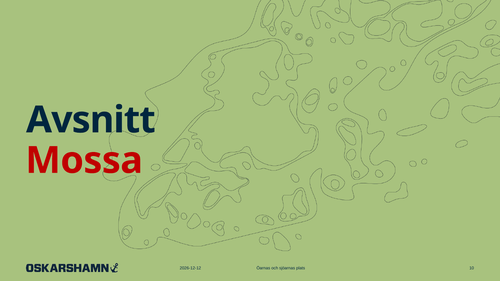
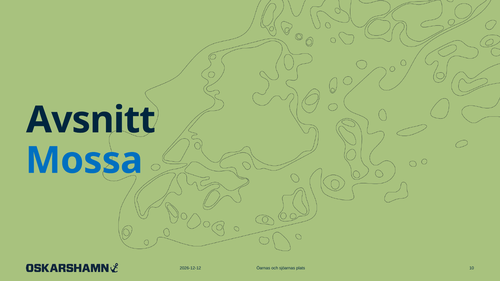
Mossa colour: red -> blue
